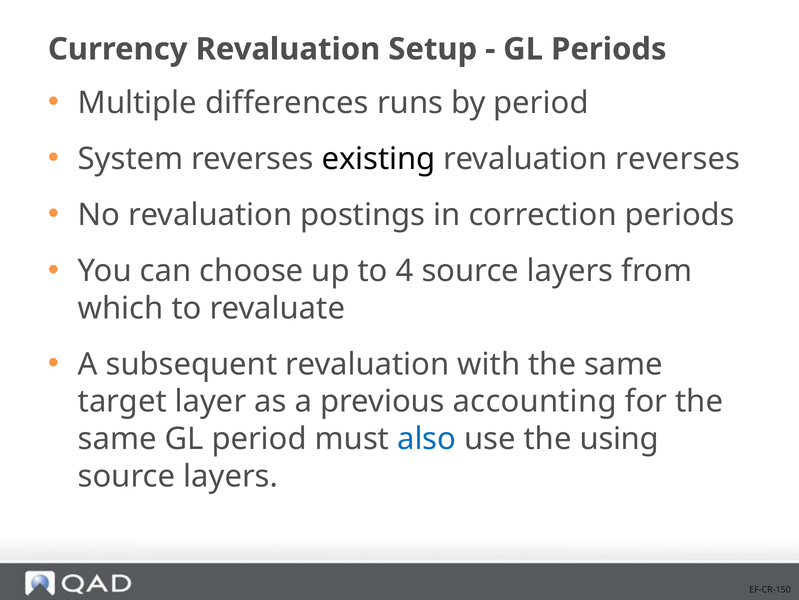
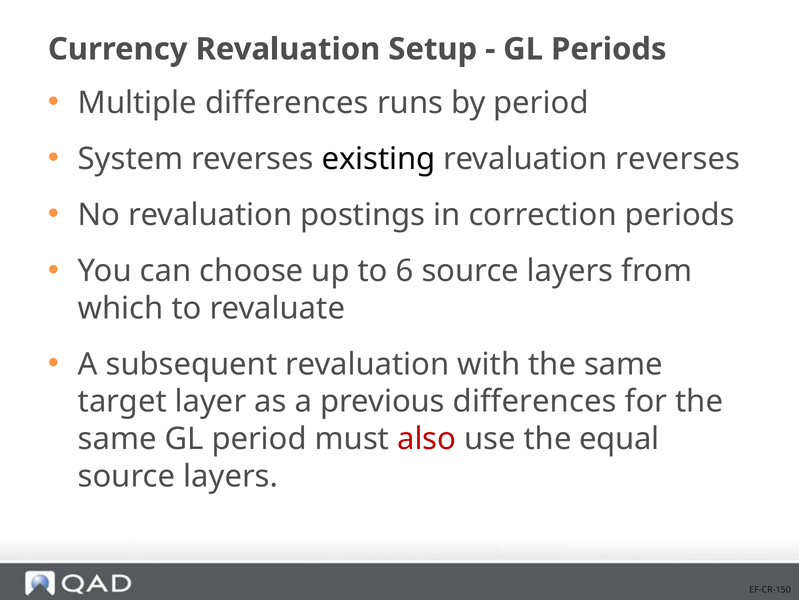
4: 4 -> 6
previous accounting: accounting -> differences
also colour: blue -> red
using: using -> equal
